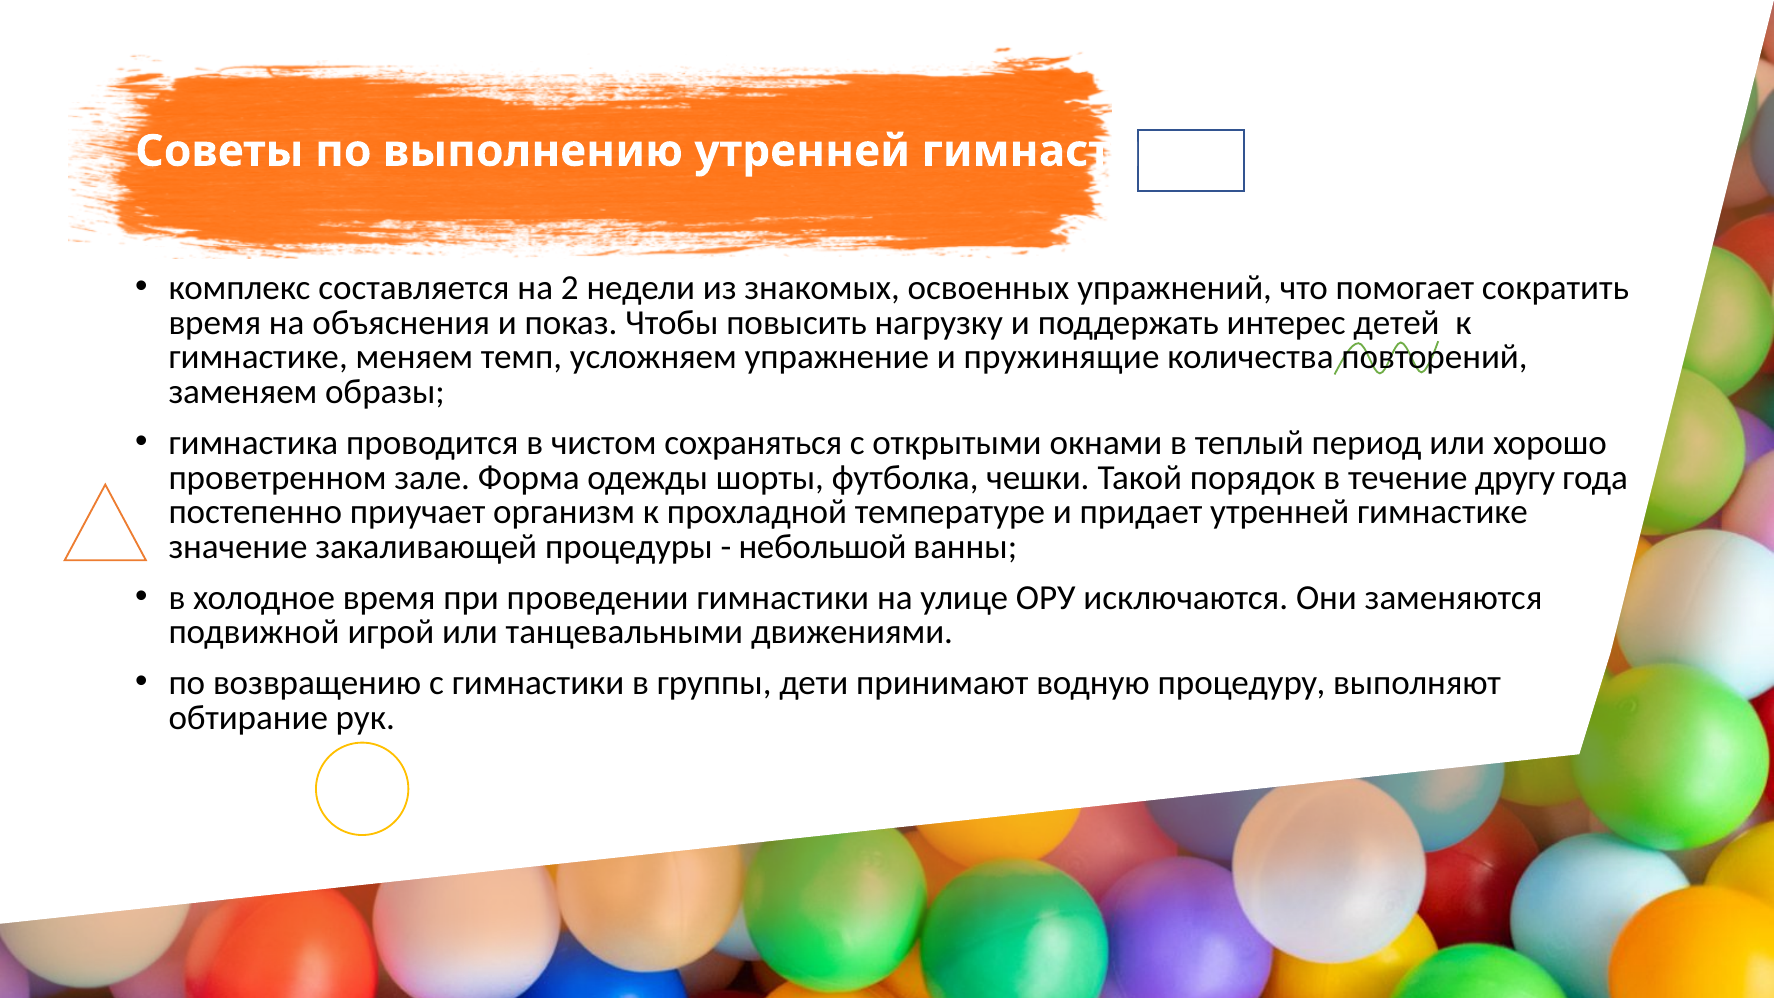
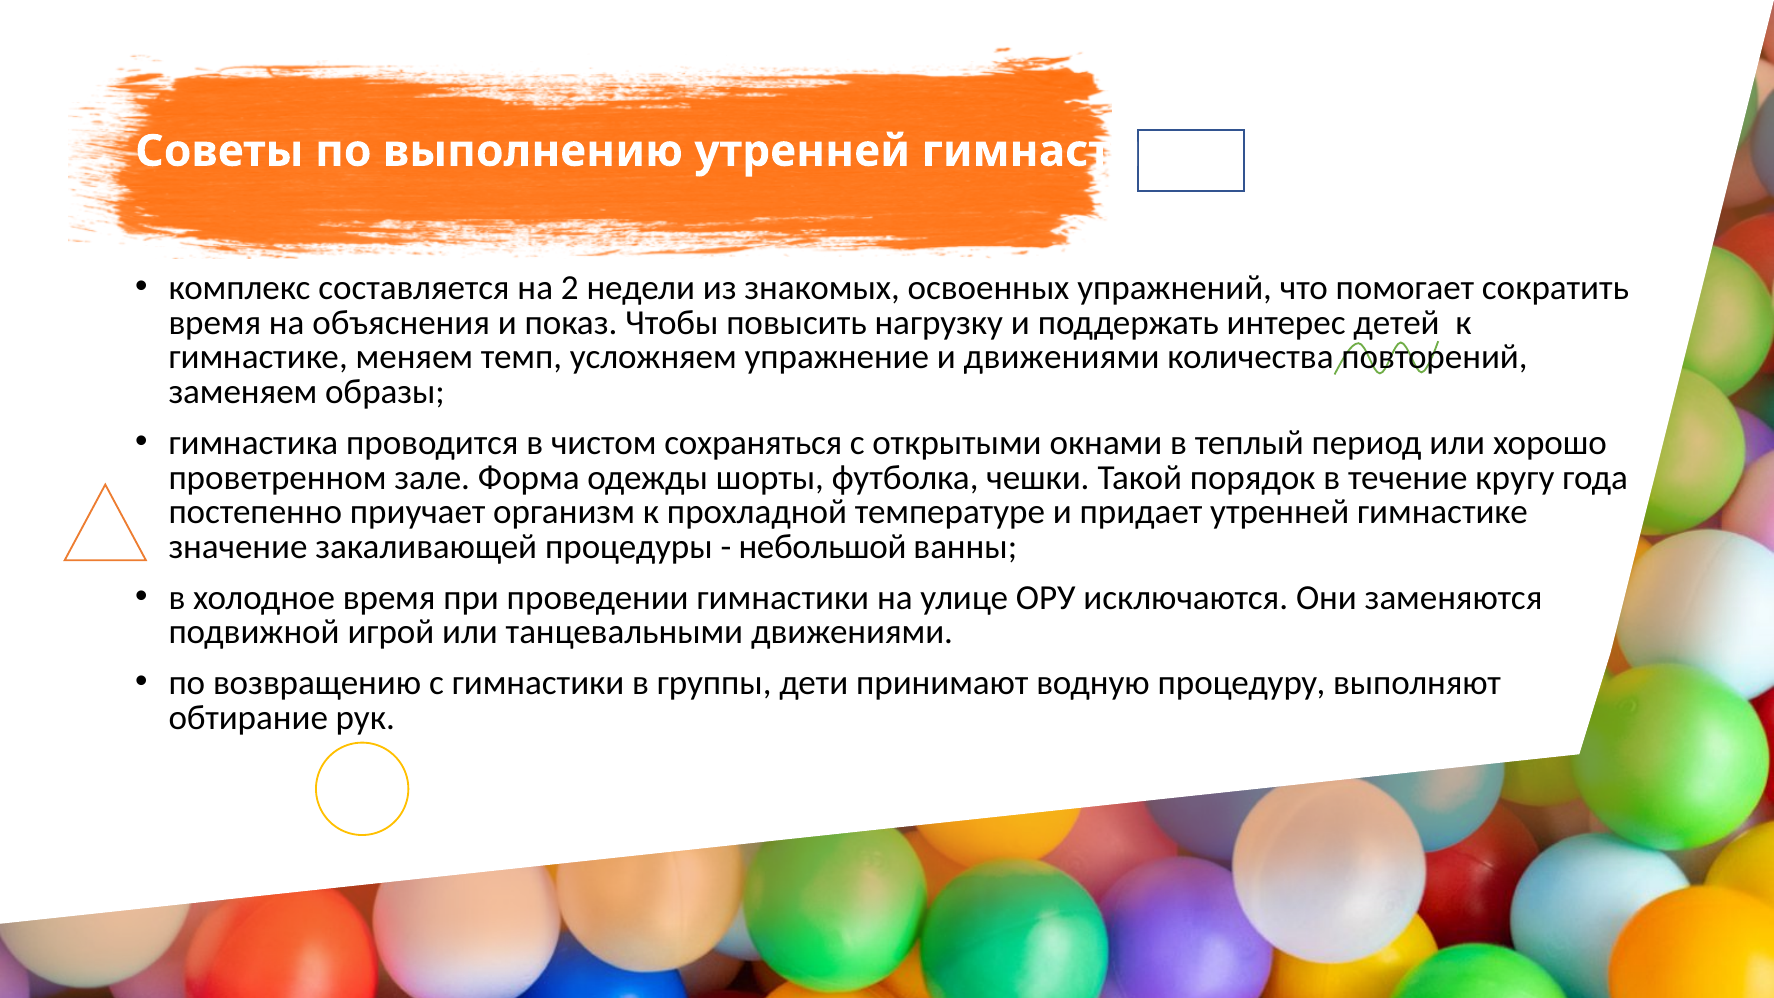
и пружинящие: пружинящие -> движениями
другу: другу -> кругу
